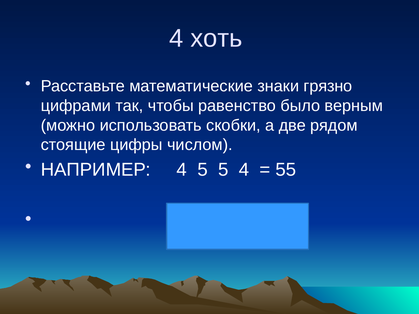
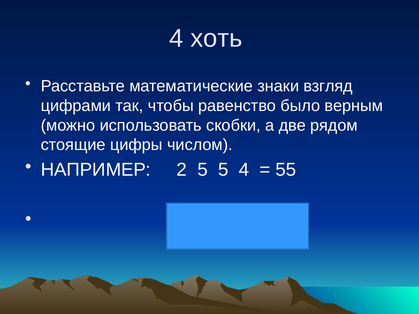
грязно: грязно -> взгляд
НАПРИМЕР 4: 4 -> 2
